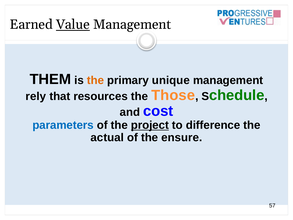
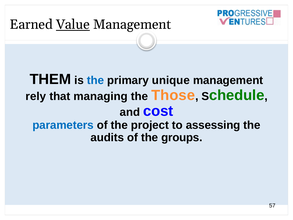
the at (95, 80) colour: orange -> blue
resources: resources -> managing
project underline: present -> none
difference: difference -> assessing
actual: actual -> audits
ensure: ensure -> groups
